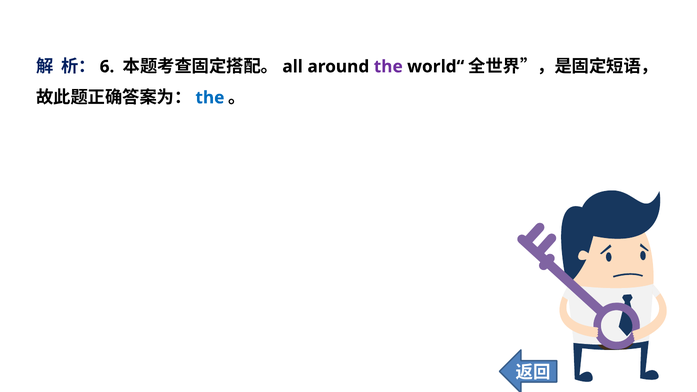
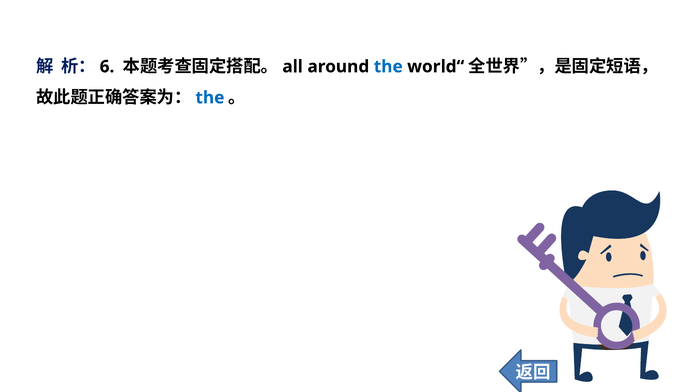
the at (388, 67) colour: purple -> blue
